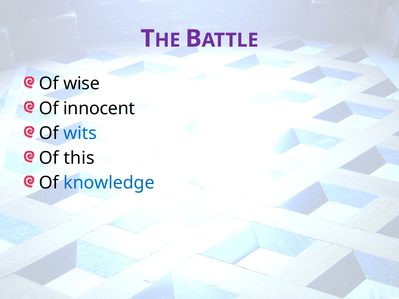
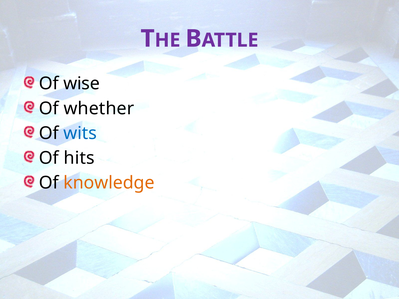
innocent: innocent -> whether
this: this -> hits
knowledge colour: blue -> orange
